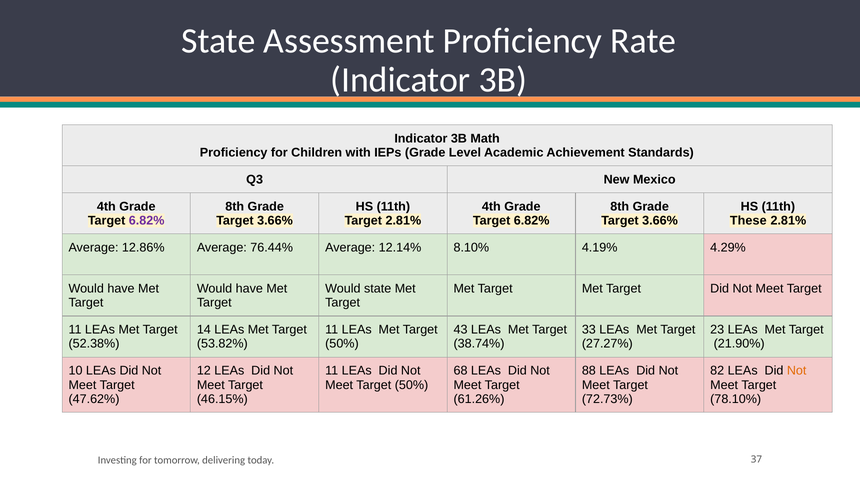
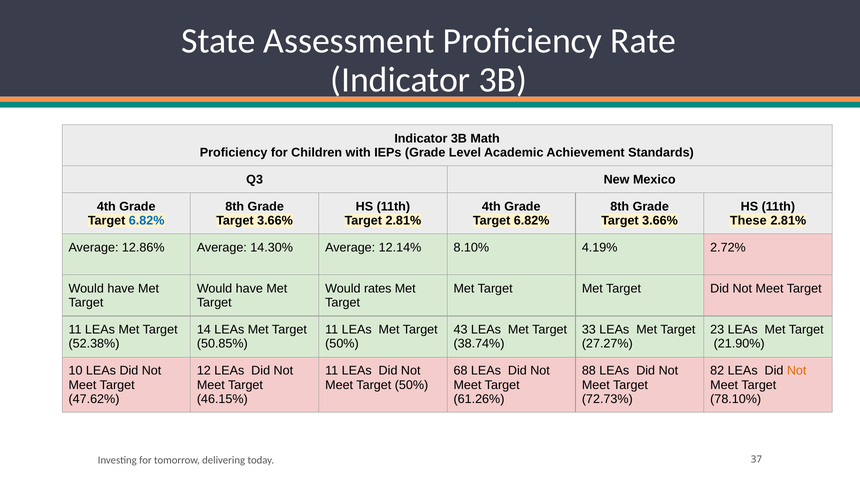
6.82% at (147, 220) colour: purple -> blue
76.44%: 76.44% -> 14.30%
4.29%: 4.29% -> 2.72%
Would state: state -> rates
53.82%: 53.82% -> 50.85%
